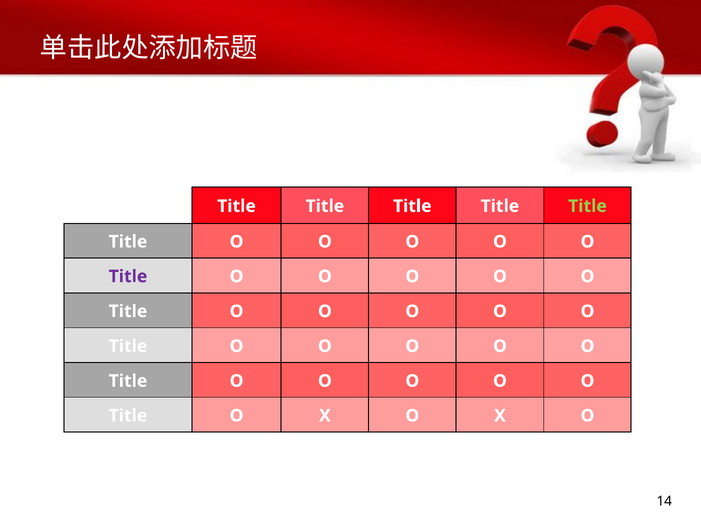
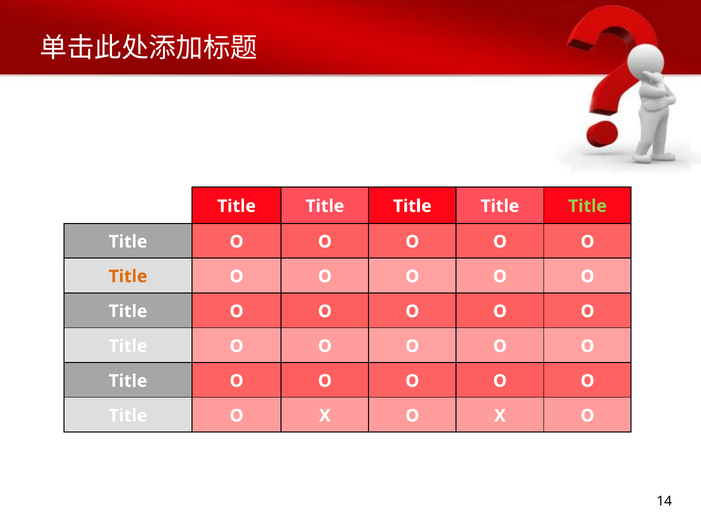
Title at (128, 276) colour: purple -> orange
